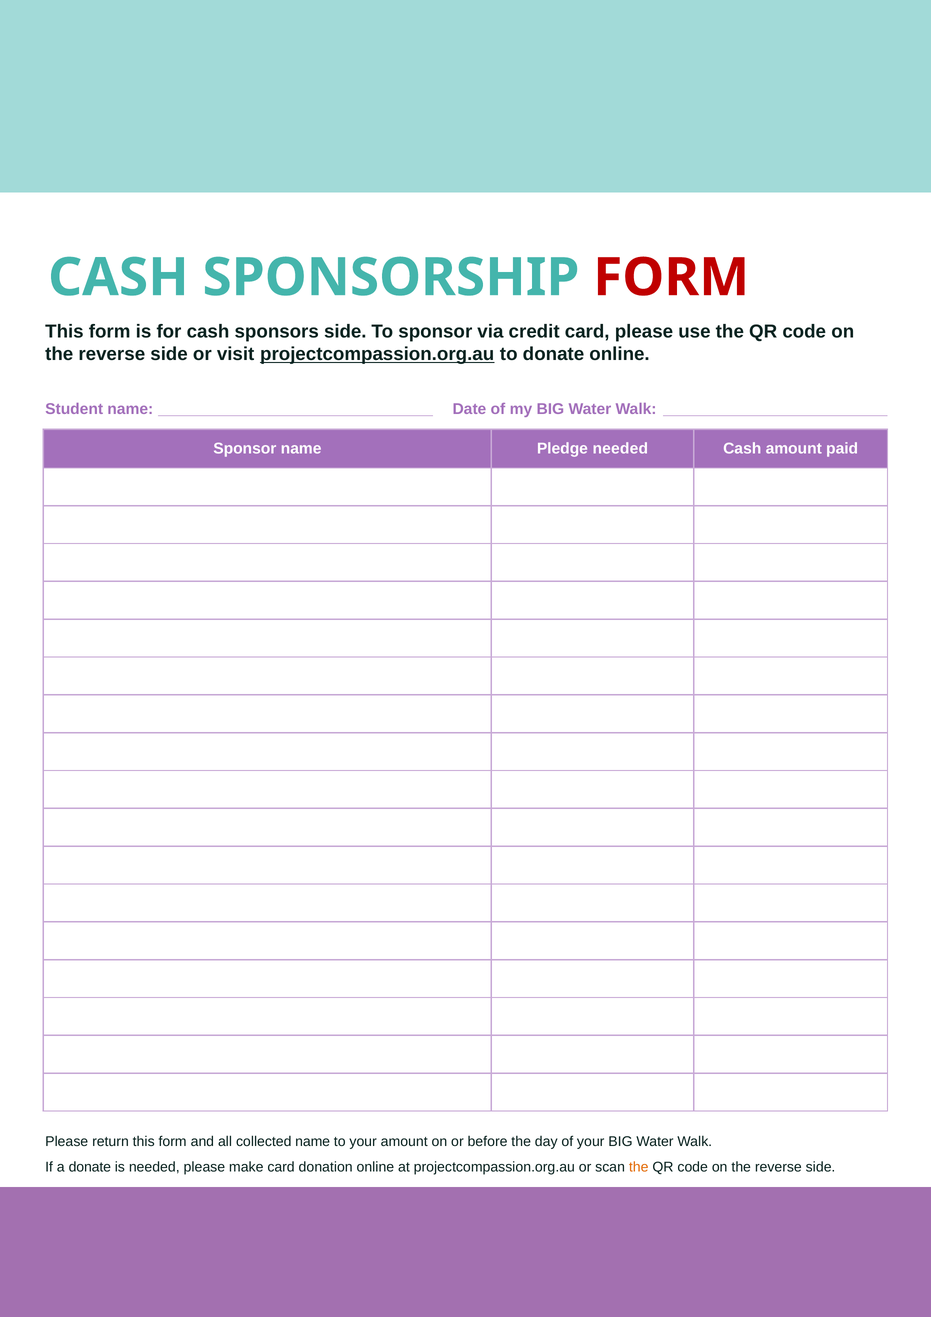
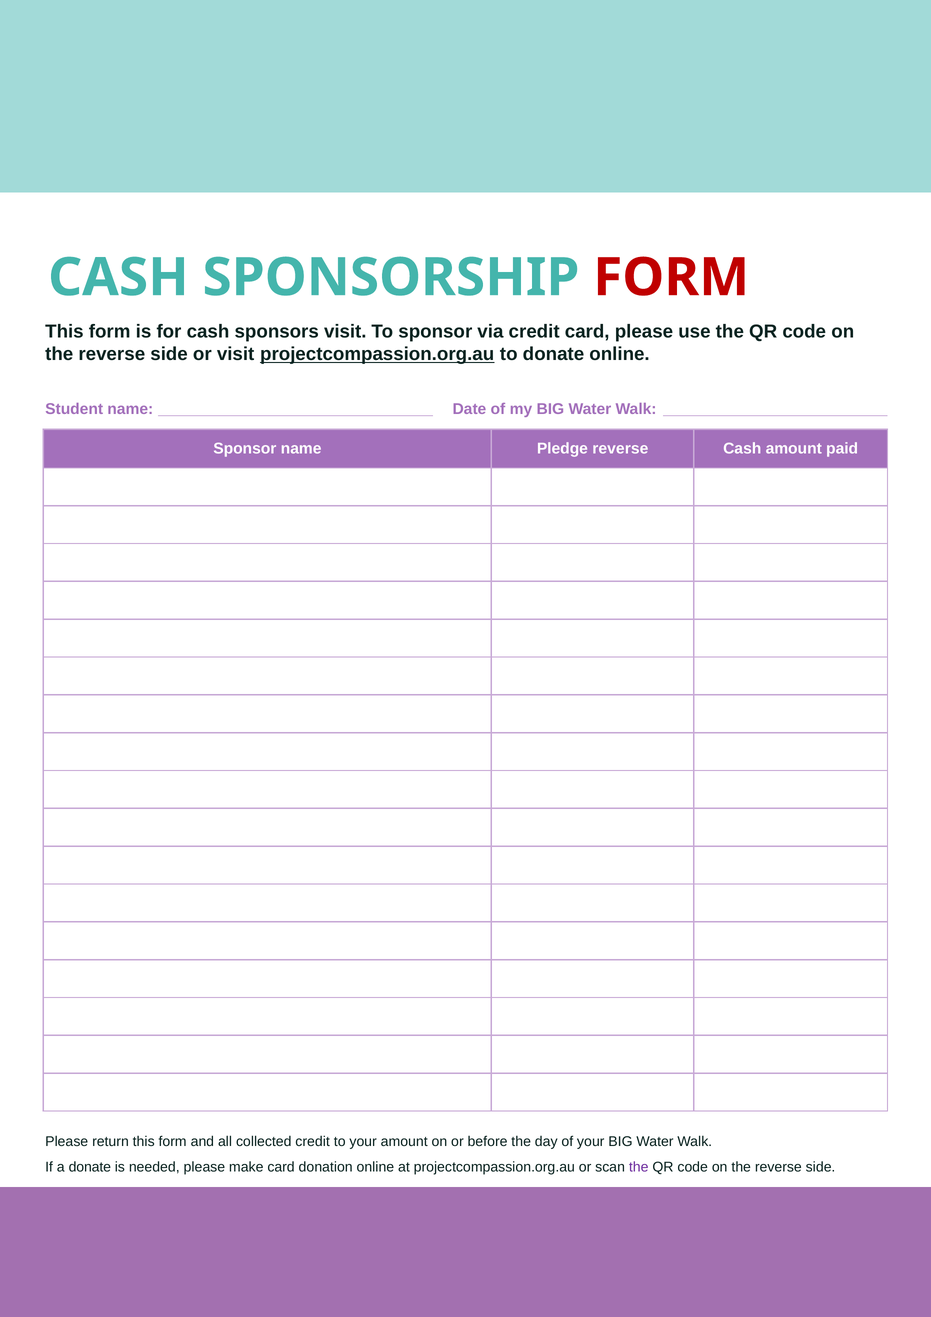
sponsors side: side -> visit
Pledge needed: needed -> reverse
collected name: name -> credit
the at (639, 1167) colour: orange -> purple
